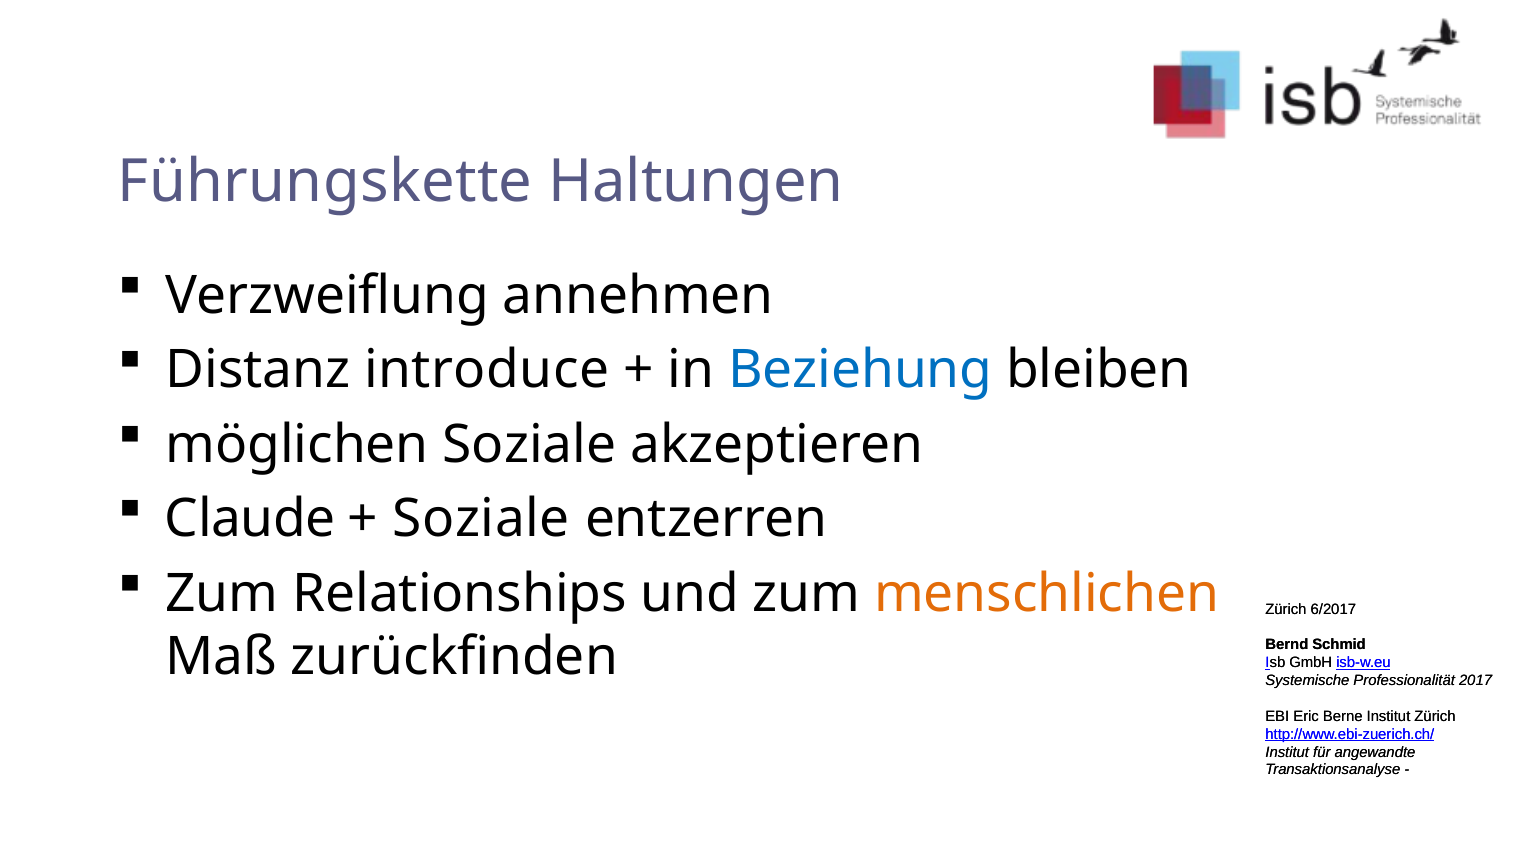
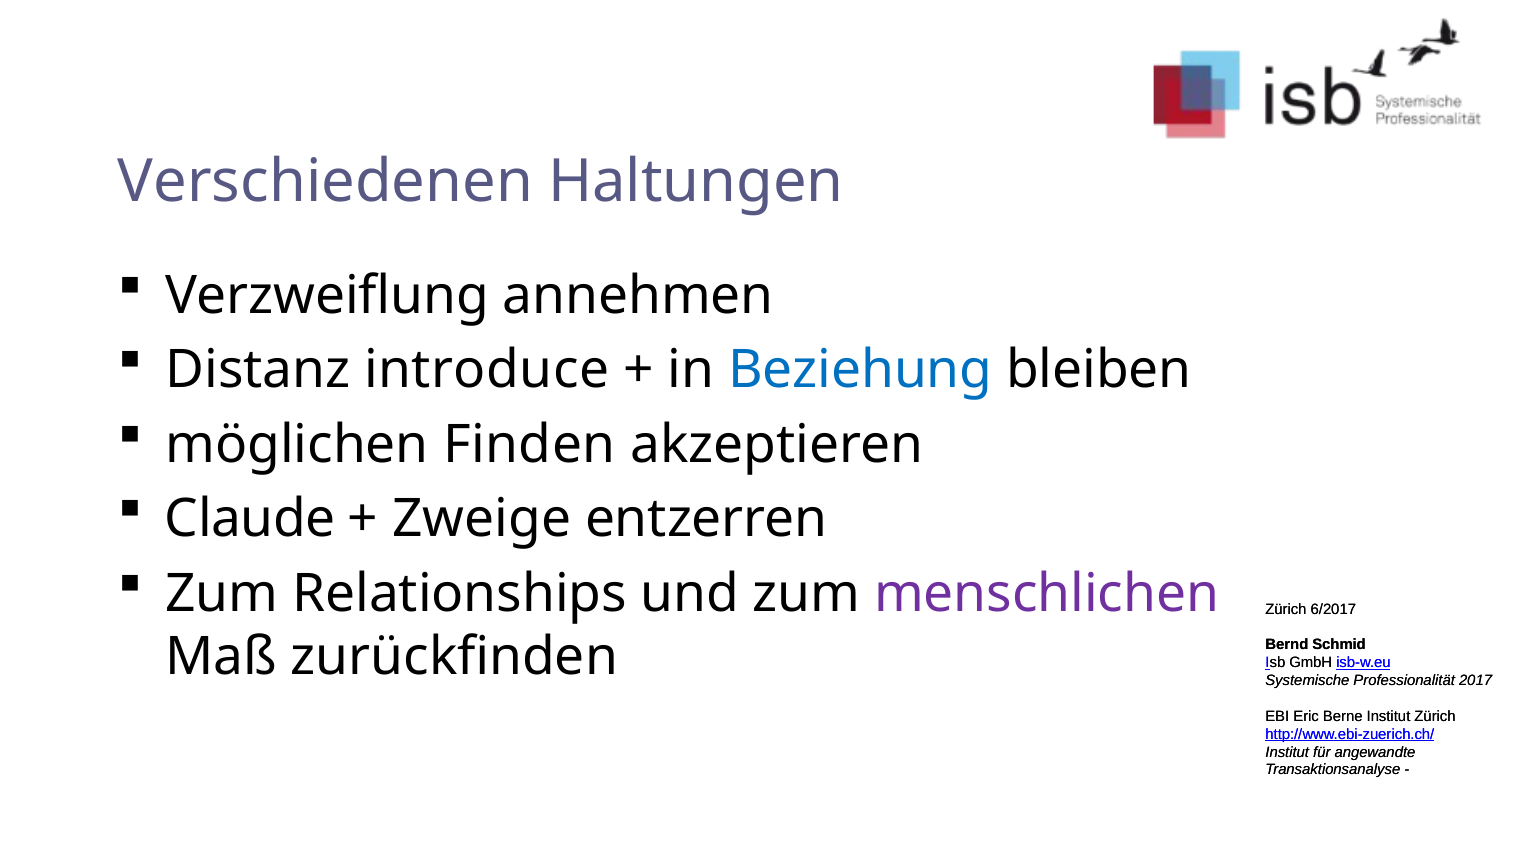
Führungskette: Führungskette -> Verschiedenen
möglichen Soziale: Soziale -> Finden
Soziale at (481, 519): Soziale -> Zweige
menschlichen colour: orange -> purple
